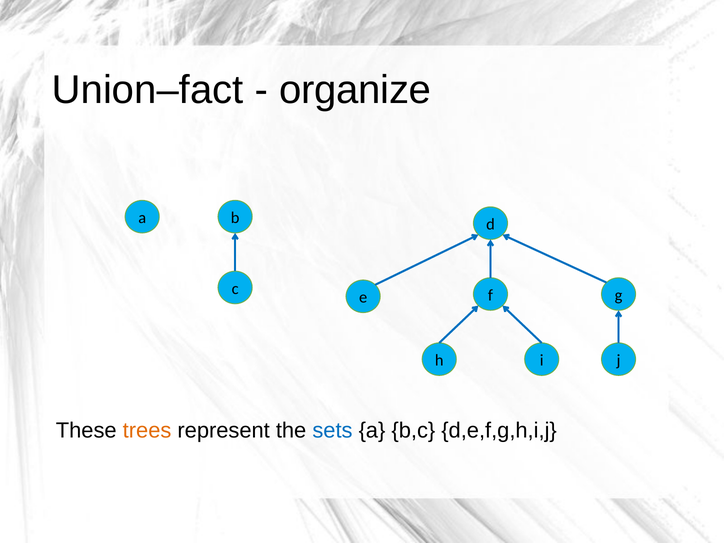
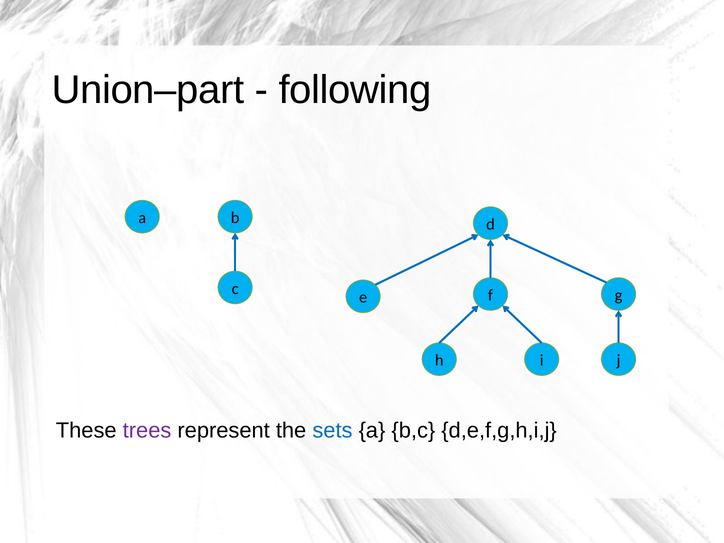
Union–fact: Union–fact -> Union–part
organize: organize -> following
trees colour: orange -> purple
